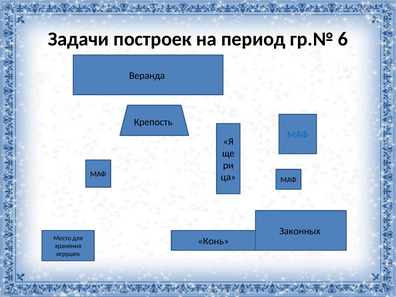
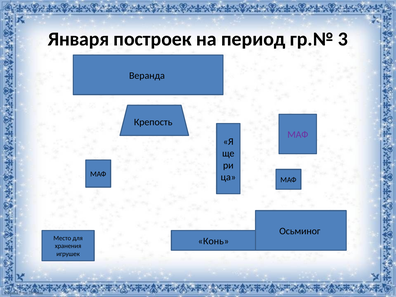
Задачи: Задачи -> Января
6: 6 -> 3
МАФ at (298, 135) colour: blue -> purple
Законных: Законных -> Осьминог
